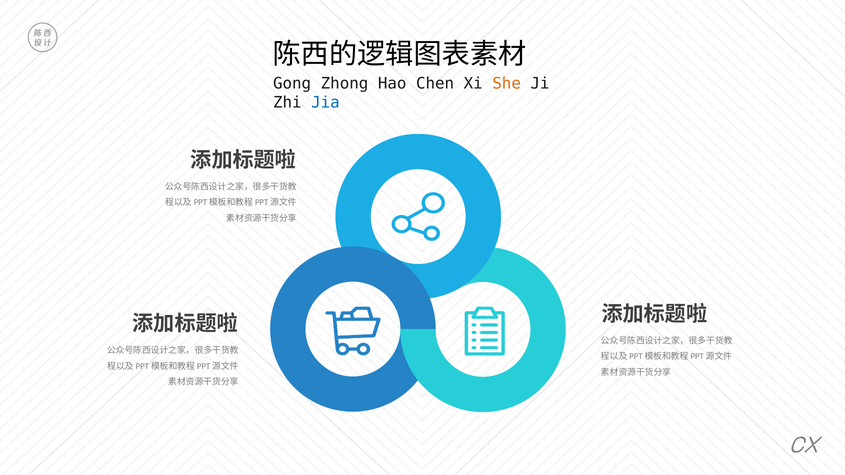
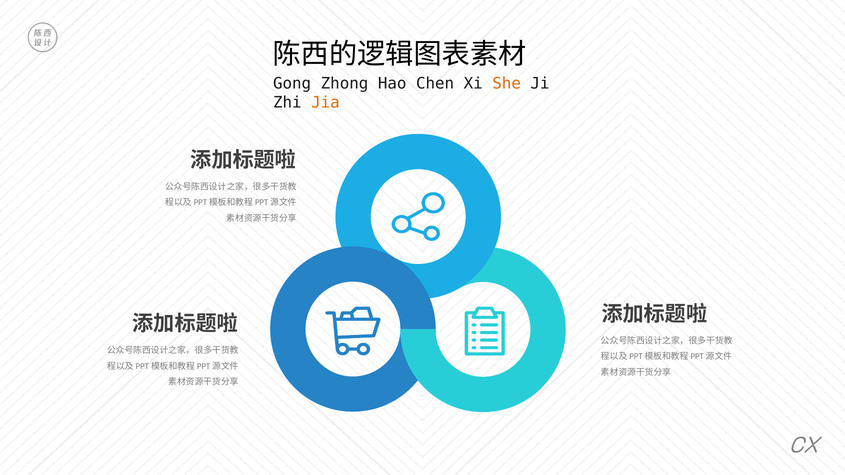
Jia colour: blue -> orange
